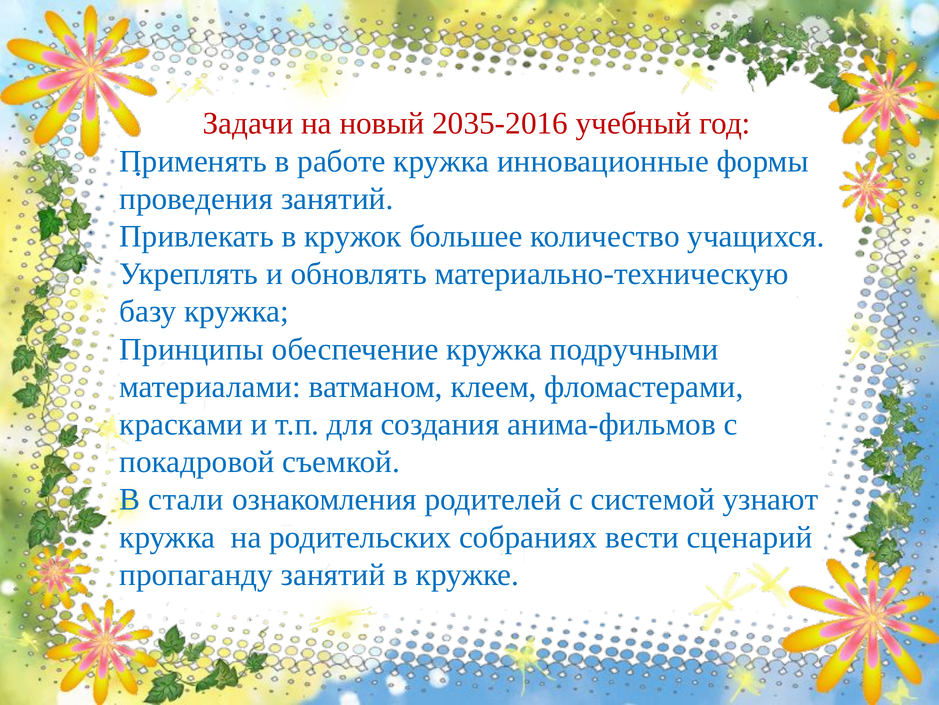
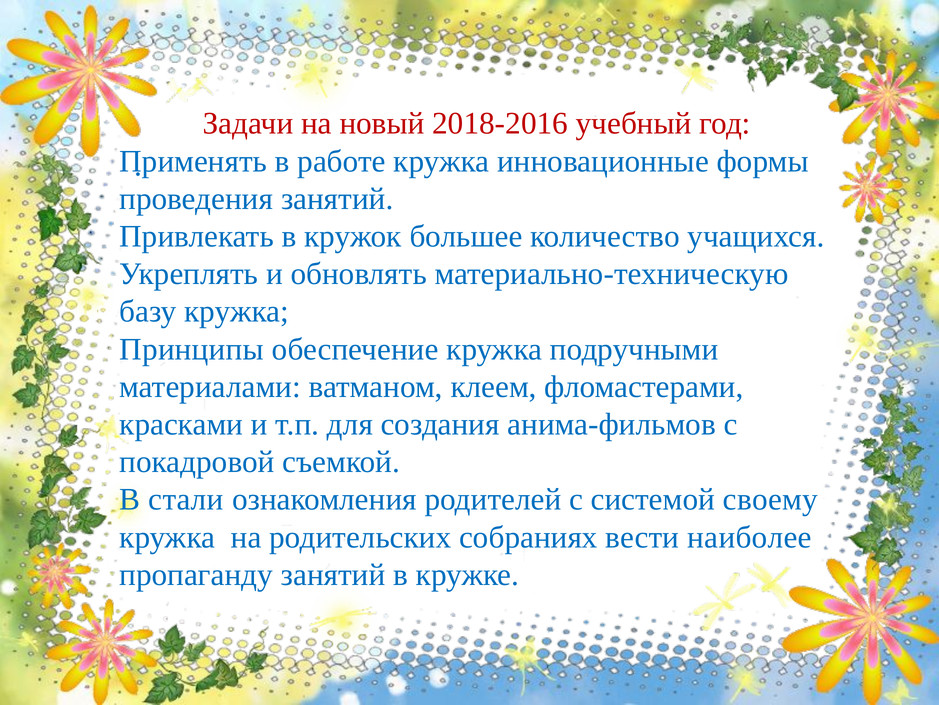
2035-2016: 2035-2016 -> 2018-2016
узнают: узнают -> своему
сценарий: сценарий -> наиболее
